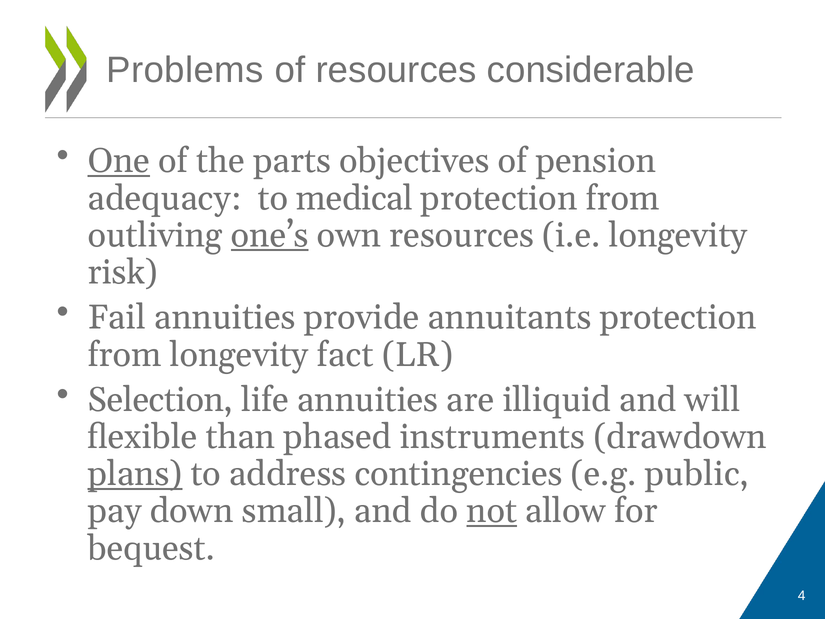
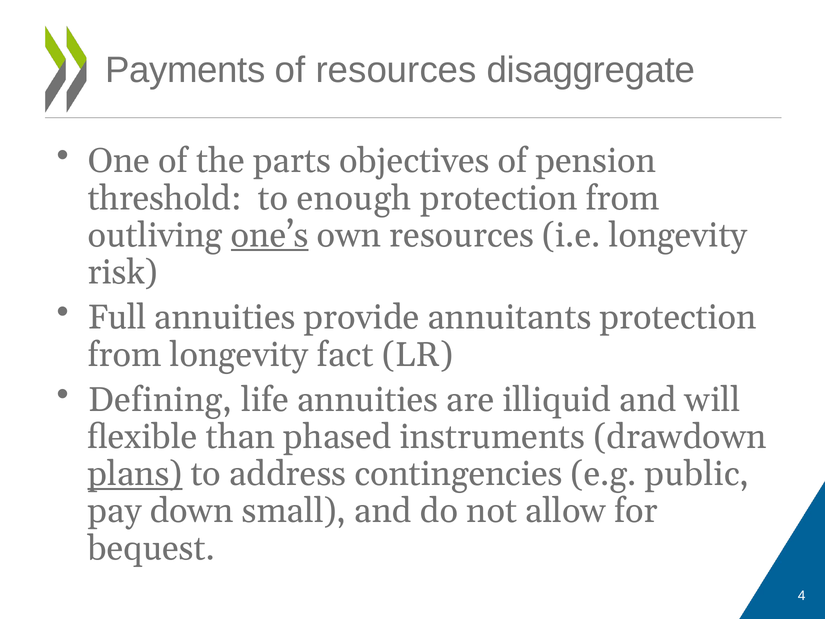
Problems: Problems -> Payments
considerable: considerable -> disaggregate
One underline: present -> none
adequacy: adequacy -> threshold
medical: medical -> enough
Fail: Fail -> Full
Selection: Selection -> Defining
not underline: present -> none
